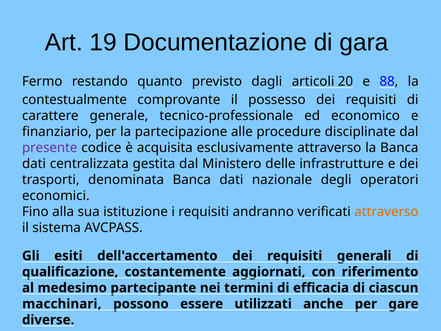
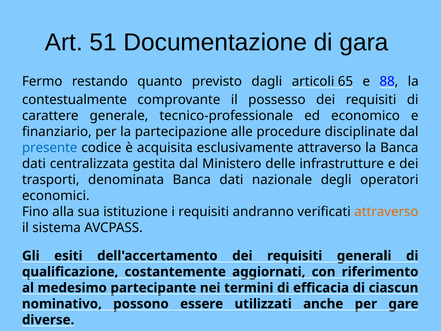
19: 19 -> 51
20: 20 -> 65
presente colour: purple -> blue
macchinari: macchinari -> nominativo
